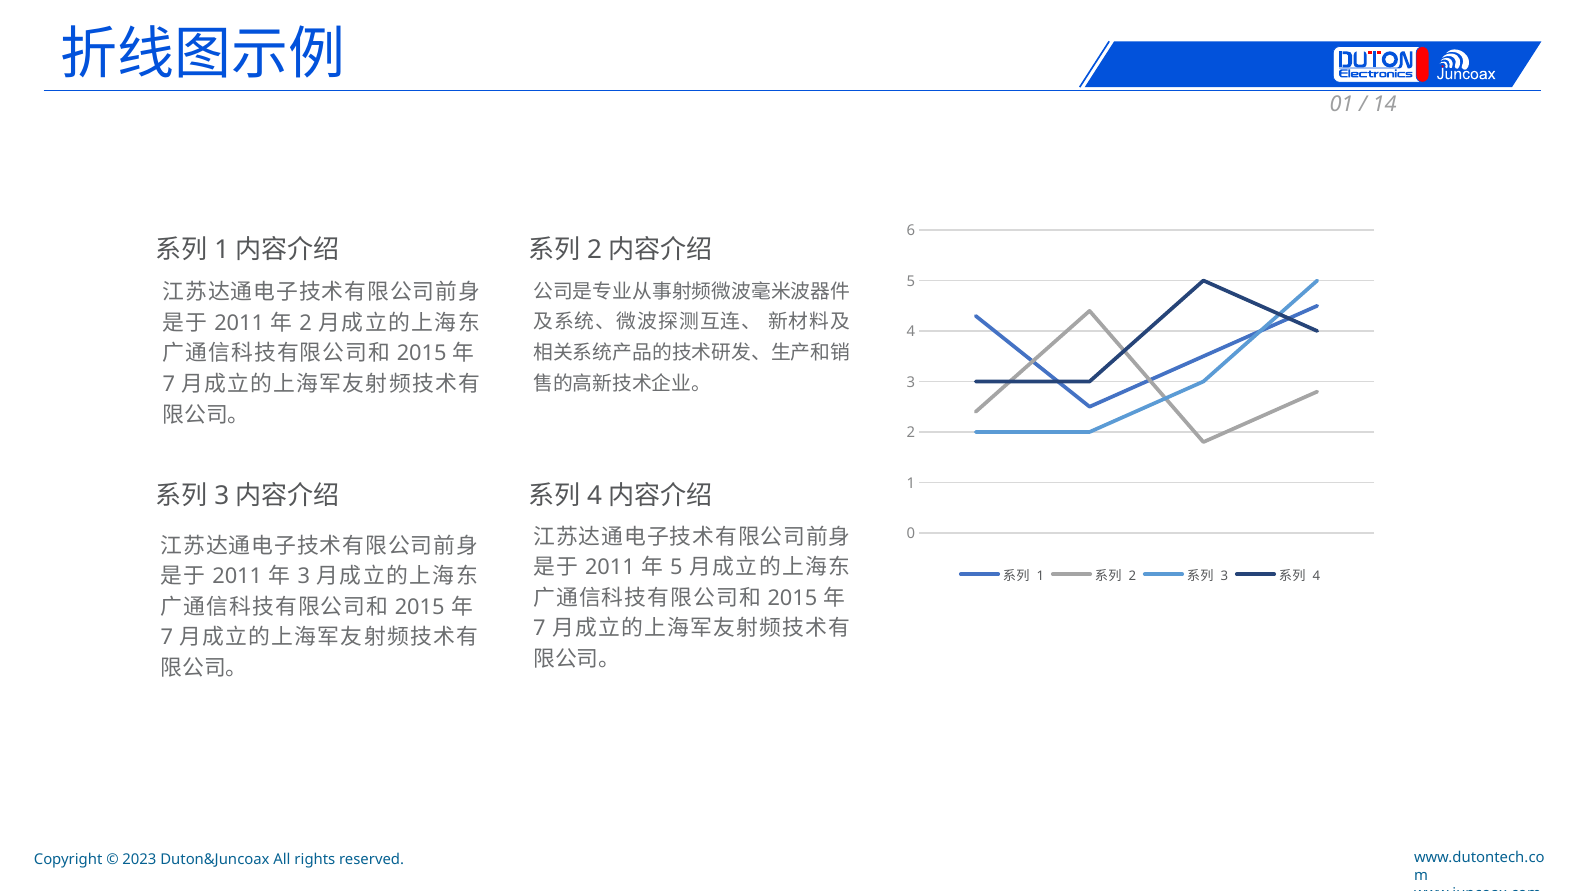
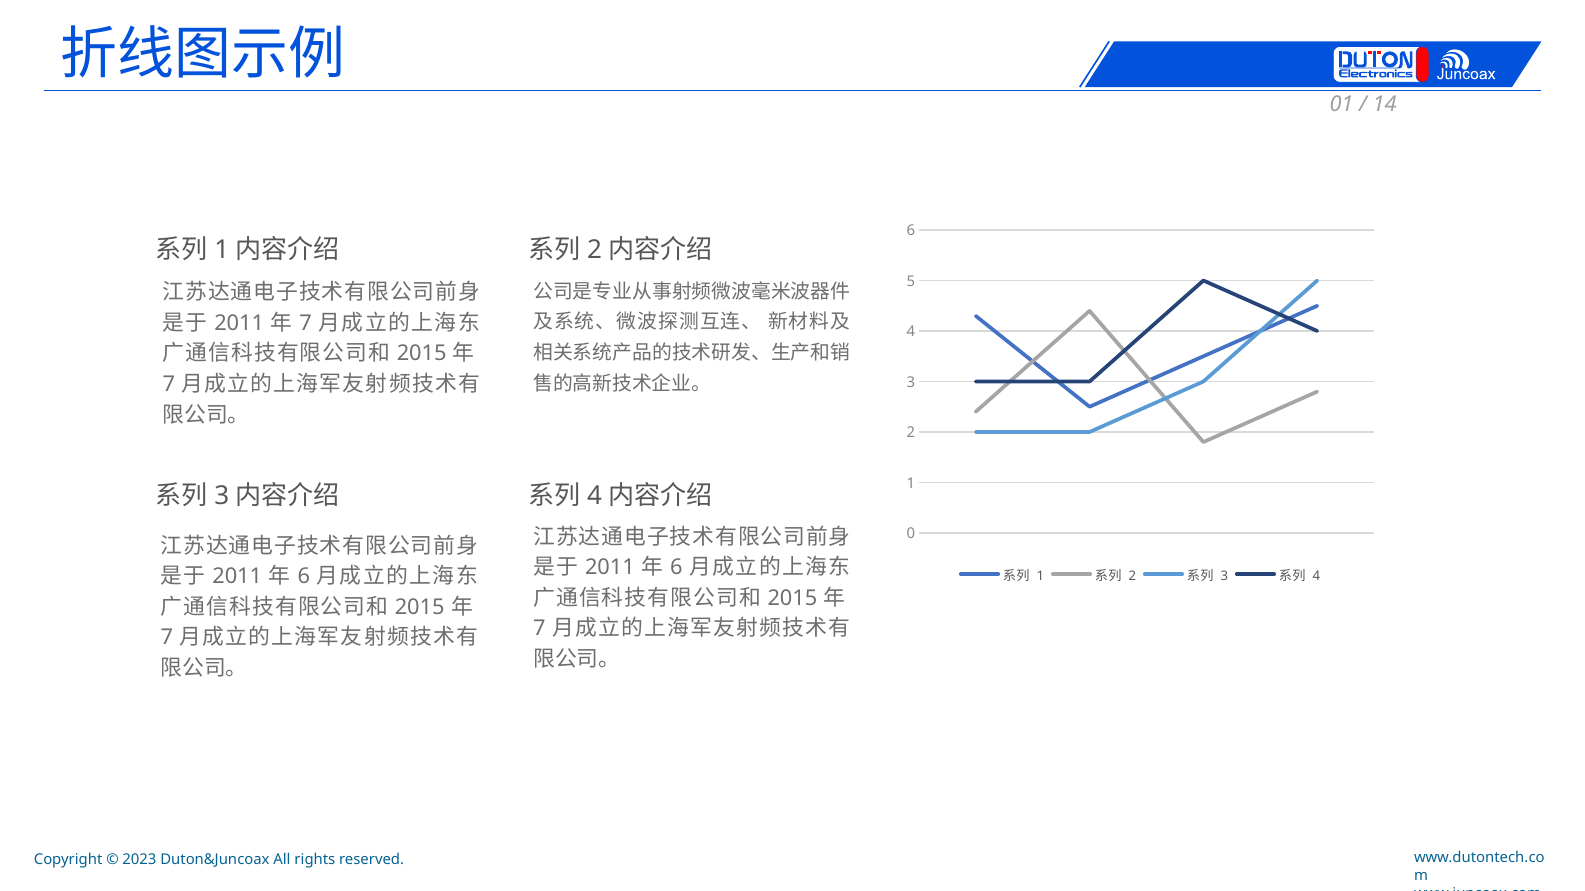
2 at (306, 323): 2 -> 7
5 at (676, 568): 5 -> 6
3 at (304, 577): 3 -> 6
